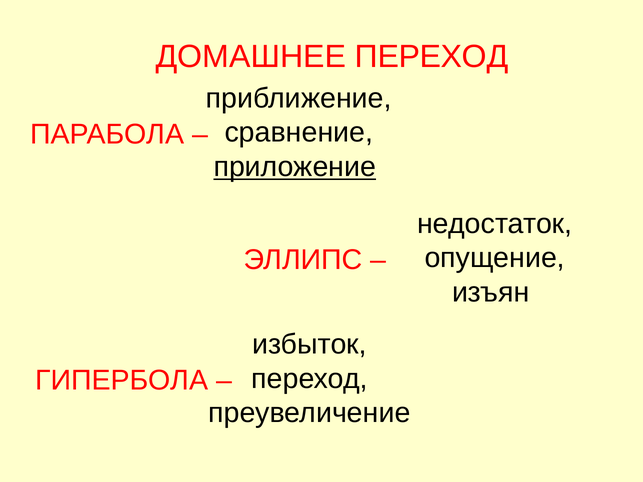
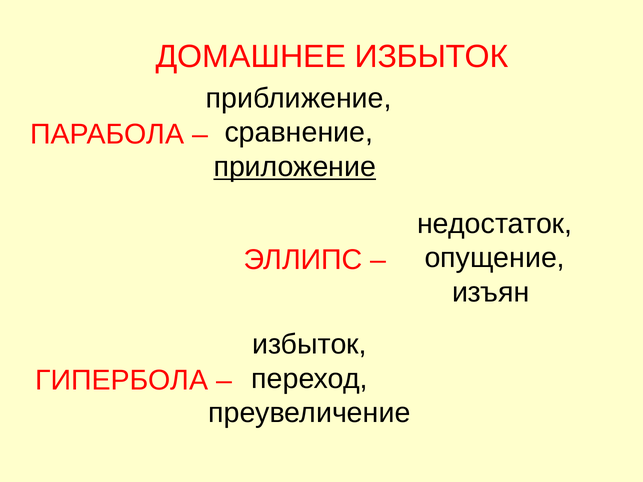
ДОМАШНЕЕ ПЕРЕХОД: ПЕРЕХОД -> ИЗБЫТОК
